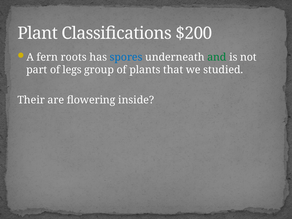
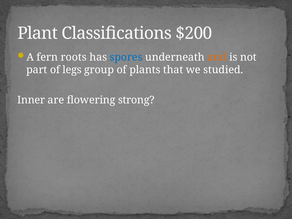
and colour: green -> orange
Their: Their -> Inner
inside: inside -> strong
